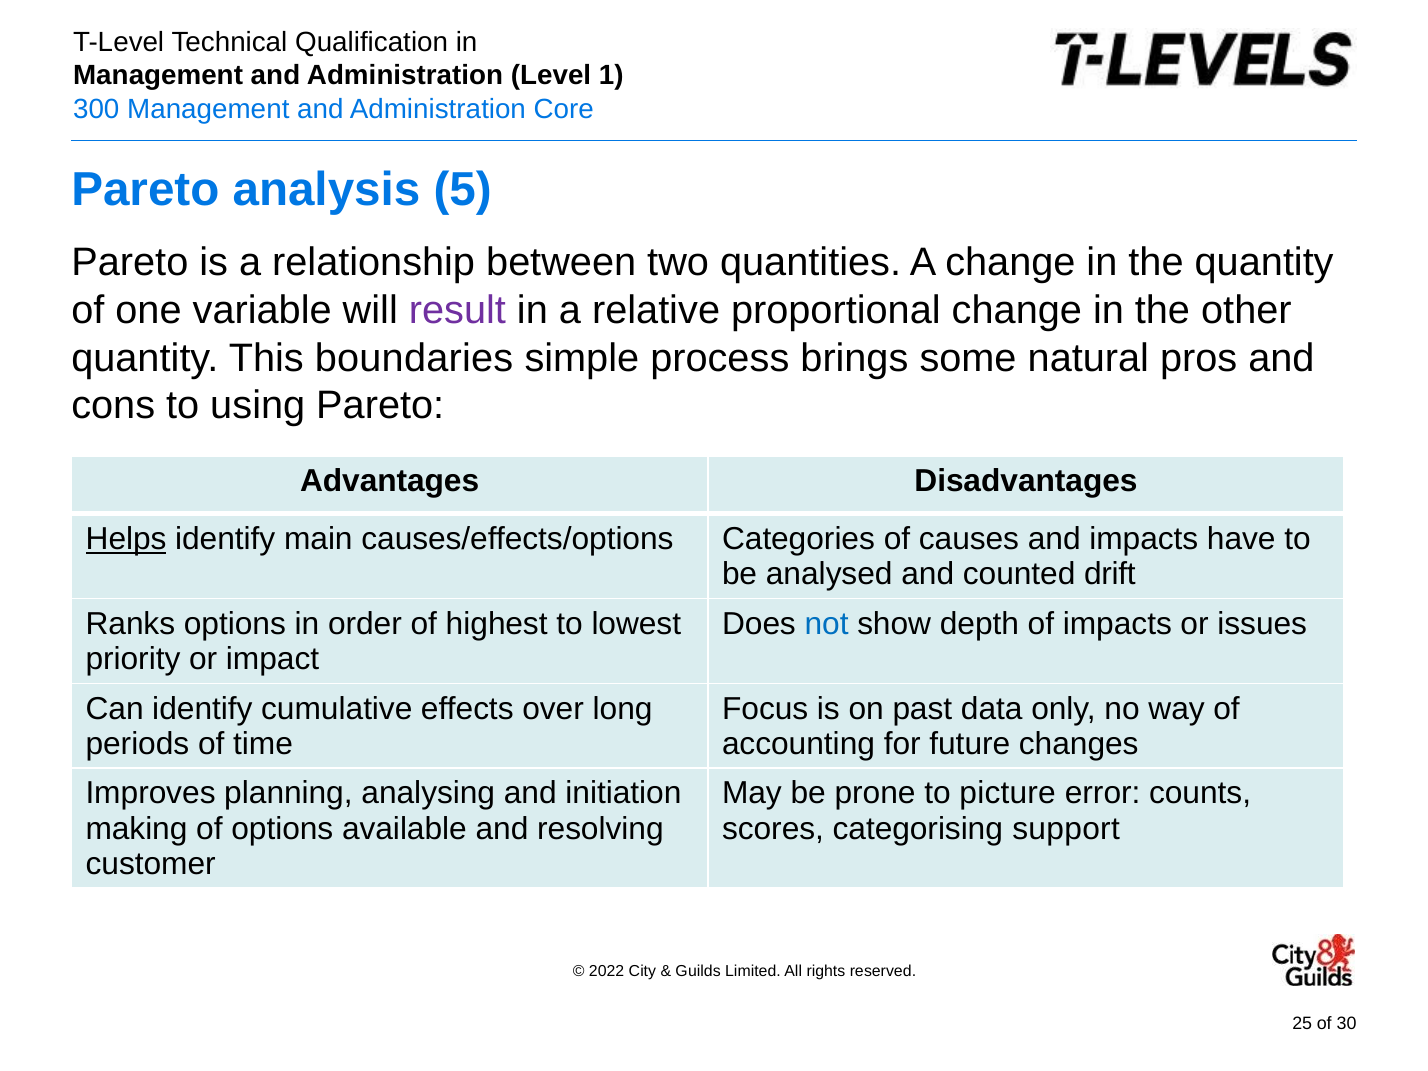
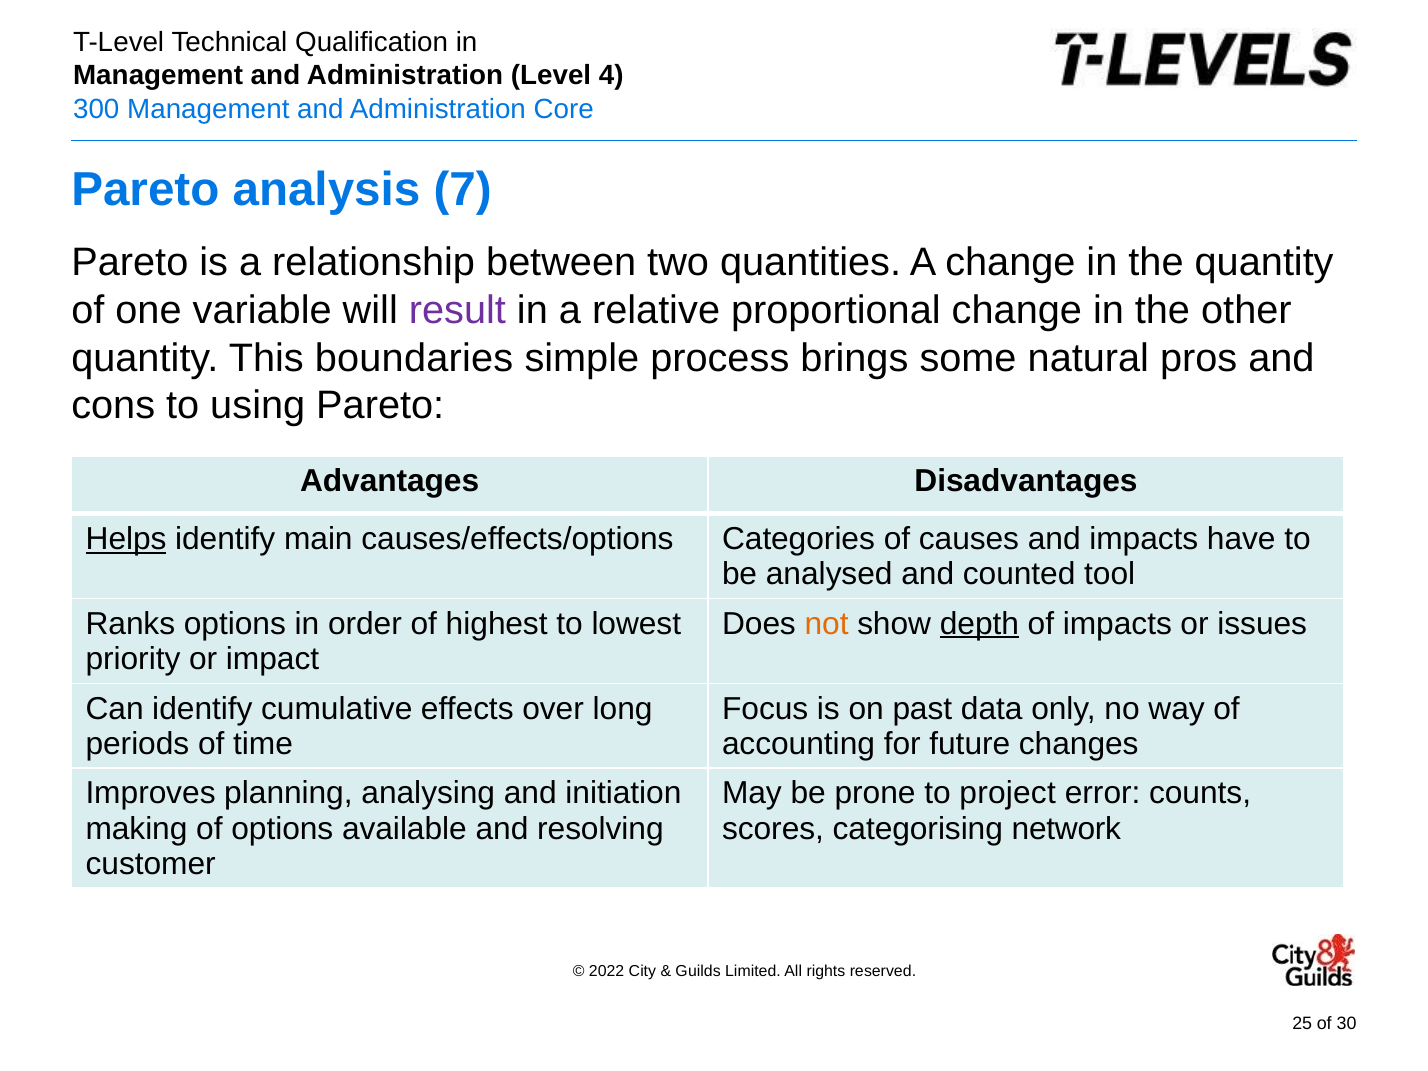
1: 1 -> 4
5: 5 -> 7
drift: drift -> tool
not colour: blue -> orange
depth underline: none -> present
picture: picture -> project
support: support -> network
